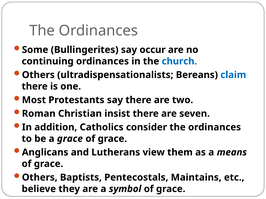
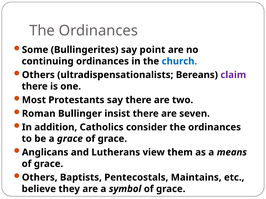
occur: occur -> point
claim colour: blue -> purple
Christian: Christian -> Bullinger
